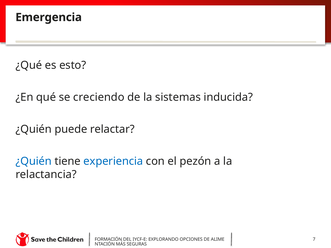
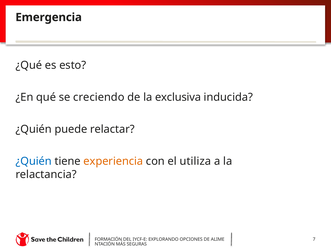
sistemas: sistemas -> exclusiva
experiencia colour: blue -> orange
pezón: pezón -> utiliza
